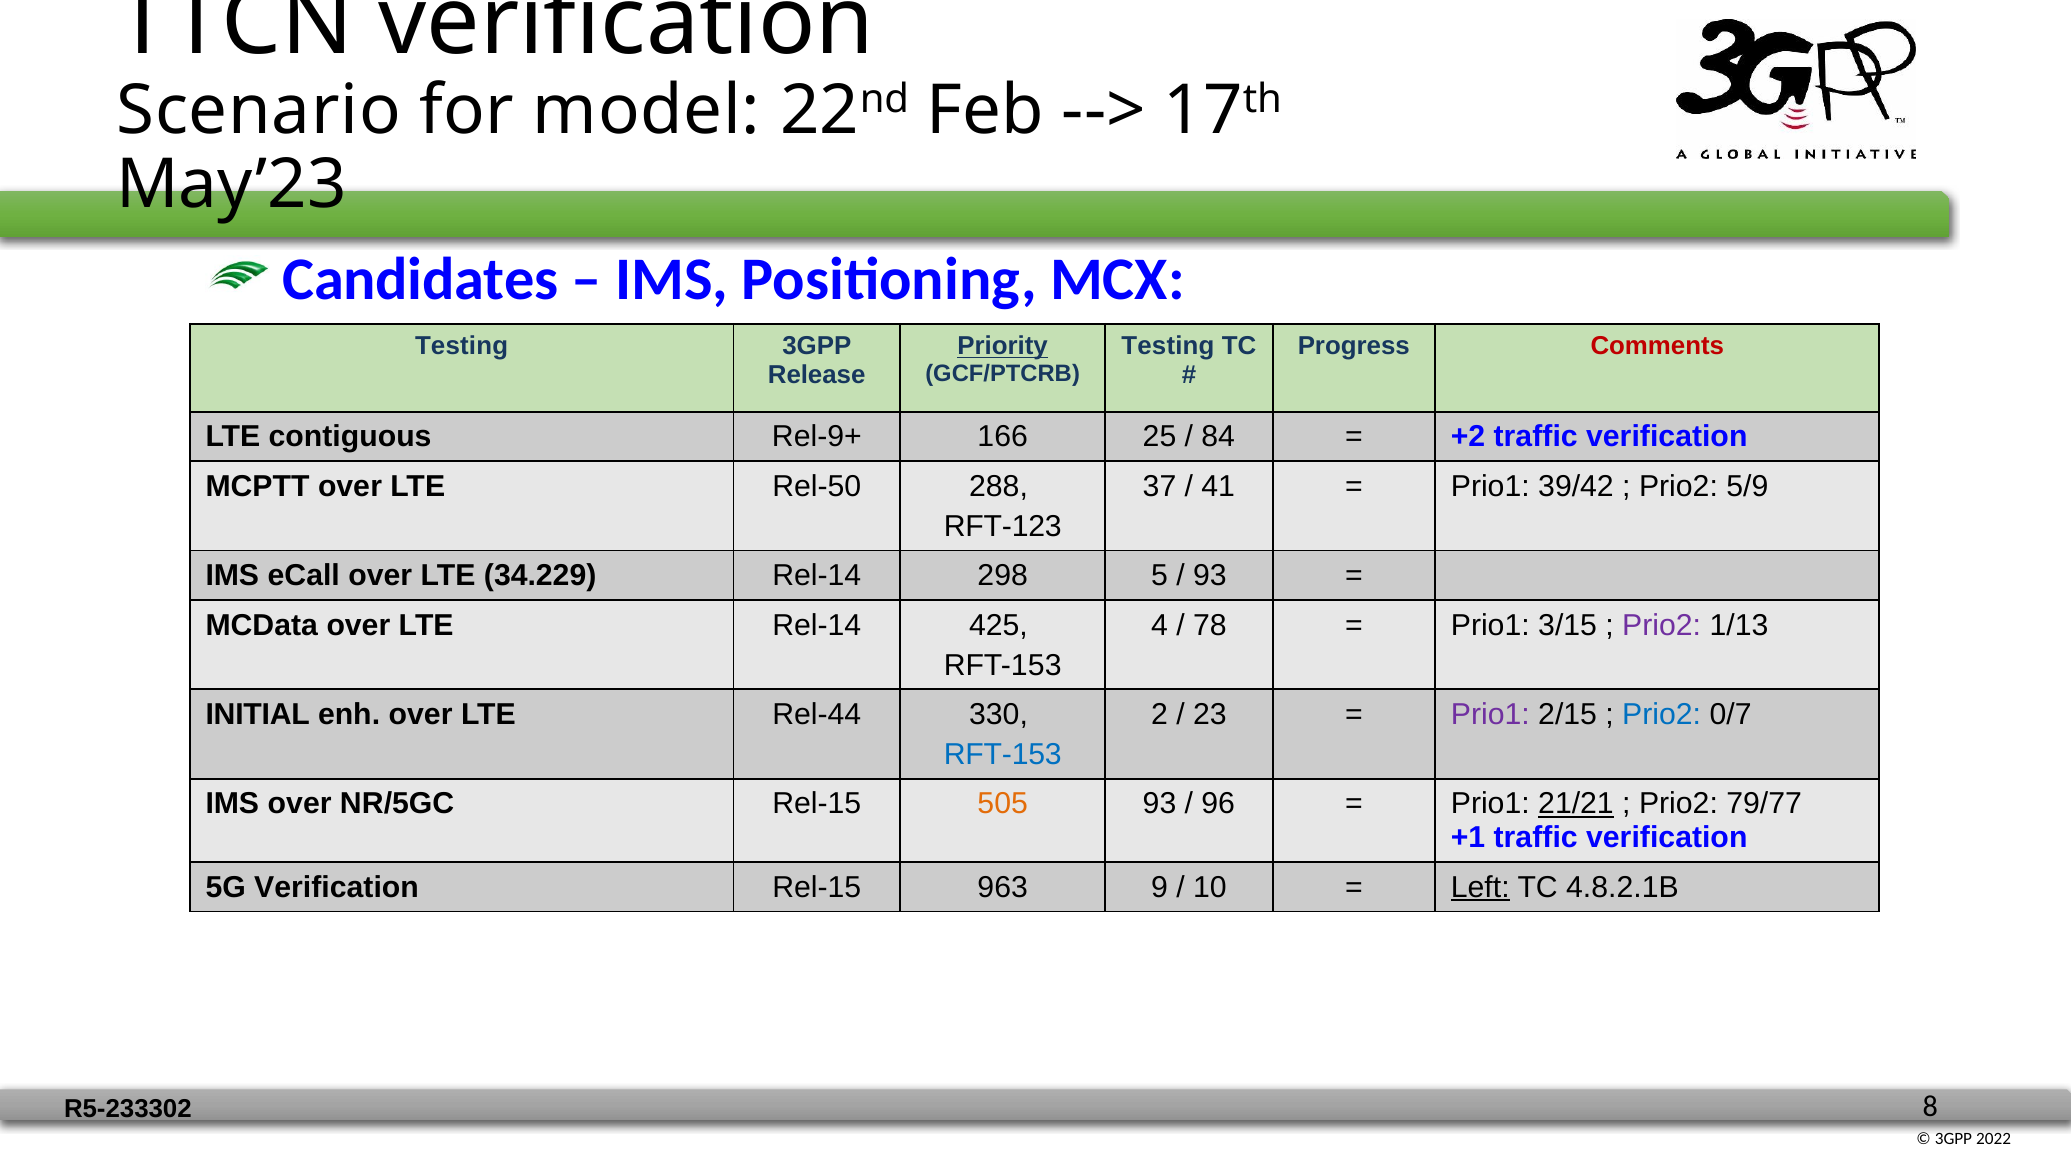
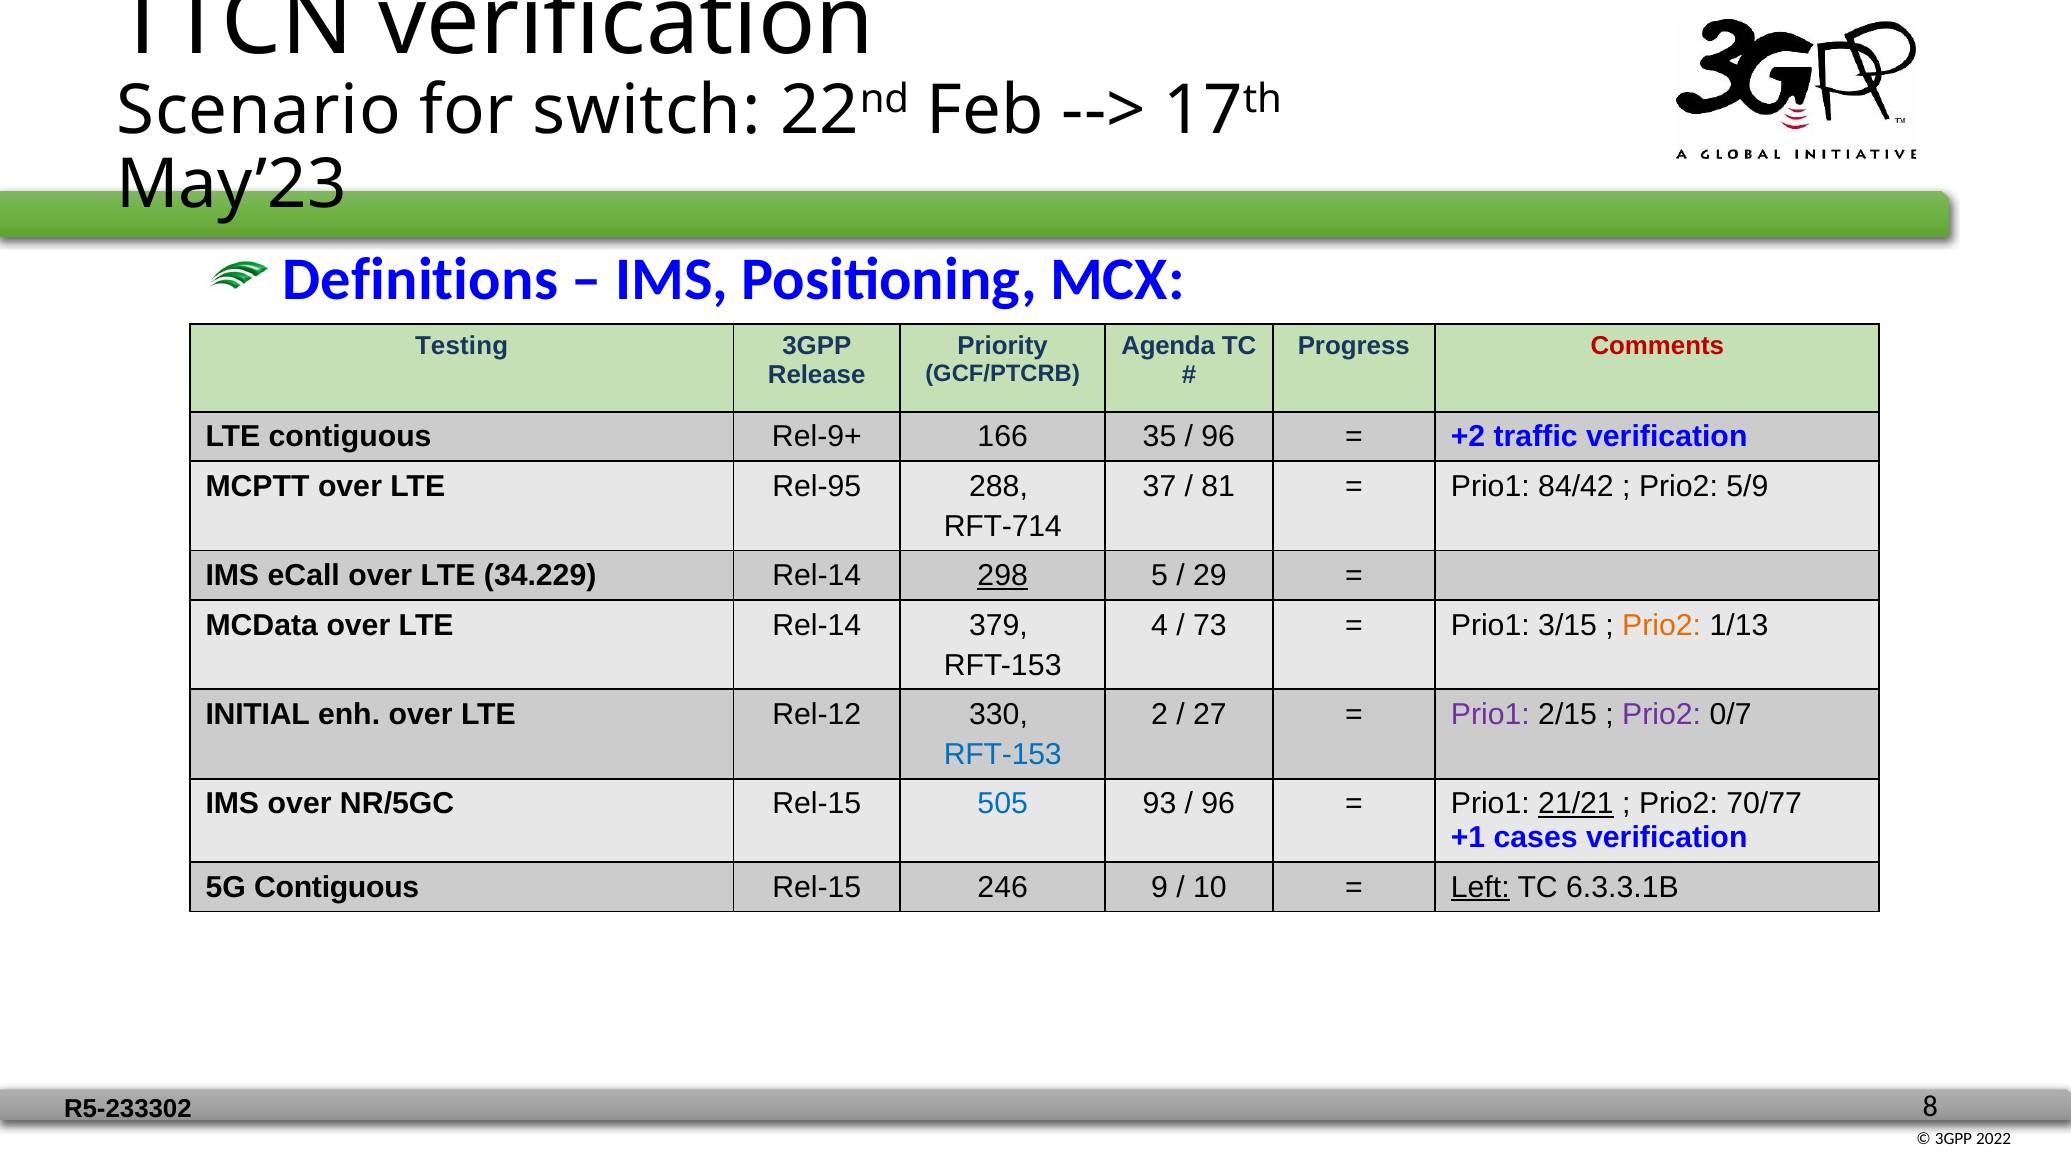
model: model -> switch
Candidates: Candidates -> Definitions
Priority underline: present -> none
Testing at (1168, 346): Testing -> Agenda
25: 25 -> 35
84 at (1218, 437): 84 -> 96
Rel-50: Rel-50 -> Rel-95
41: 41 -> 81
39/42: 39/42 -> 84/42
RFT-123: RFT-123 -> RFT-714
298 underline: none -> present
93 at (1210, 576): 93 -> 29
425: 425 -> 379
78: 78 -> 73
Prio2 at (1662, 625) colour: purple -> orange
Rel-44: Rel-44 -> Rel-12
23: 23 -> 27
Prio2 at (1662, 715) colour: blue -> purple
505 colour: orange -> blue
79/77: 79/77 -> 70/77
+1 traffic: traffic -> cases
5G Verification: Verification -> Contiguous
963: 963 -> 246
4.8.2.1B: 4.8.2.1B -> 6.3.3.1B
